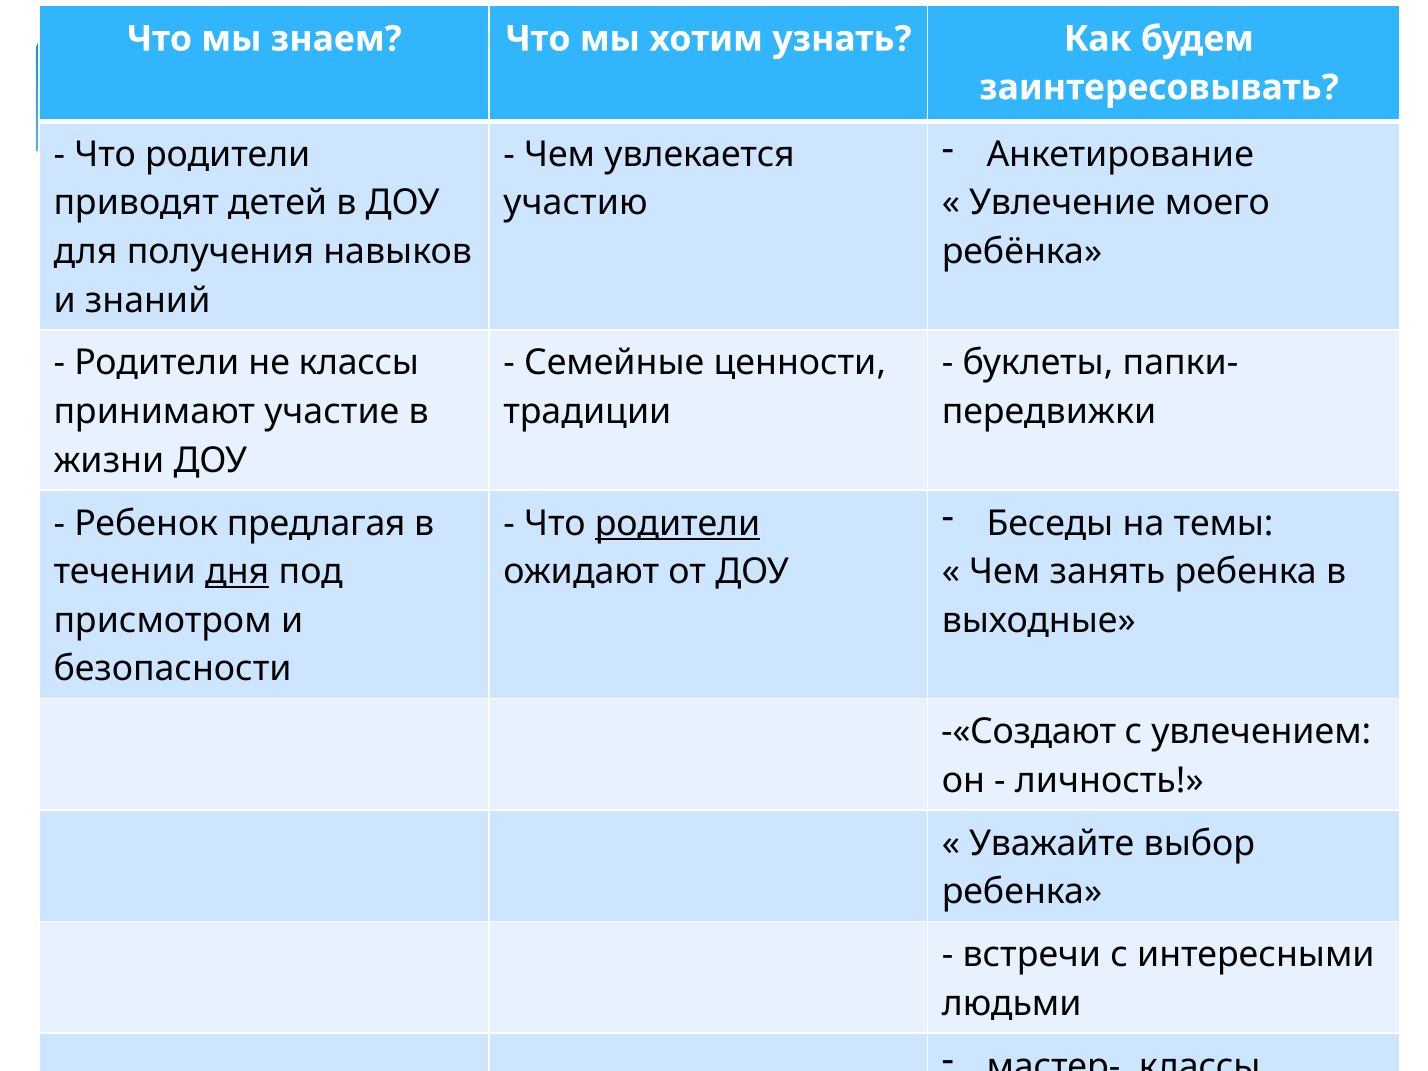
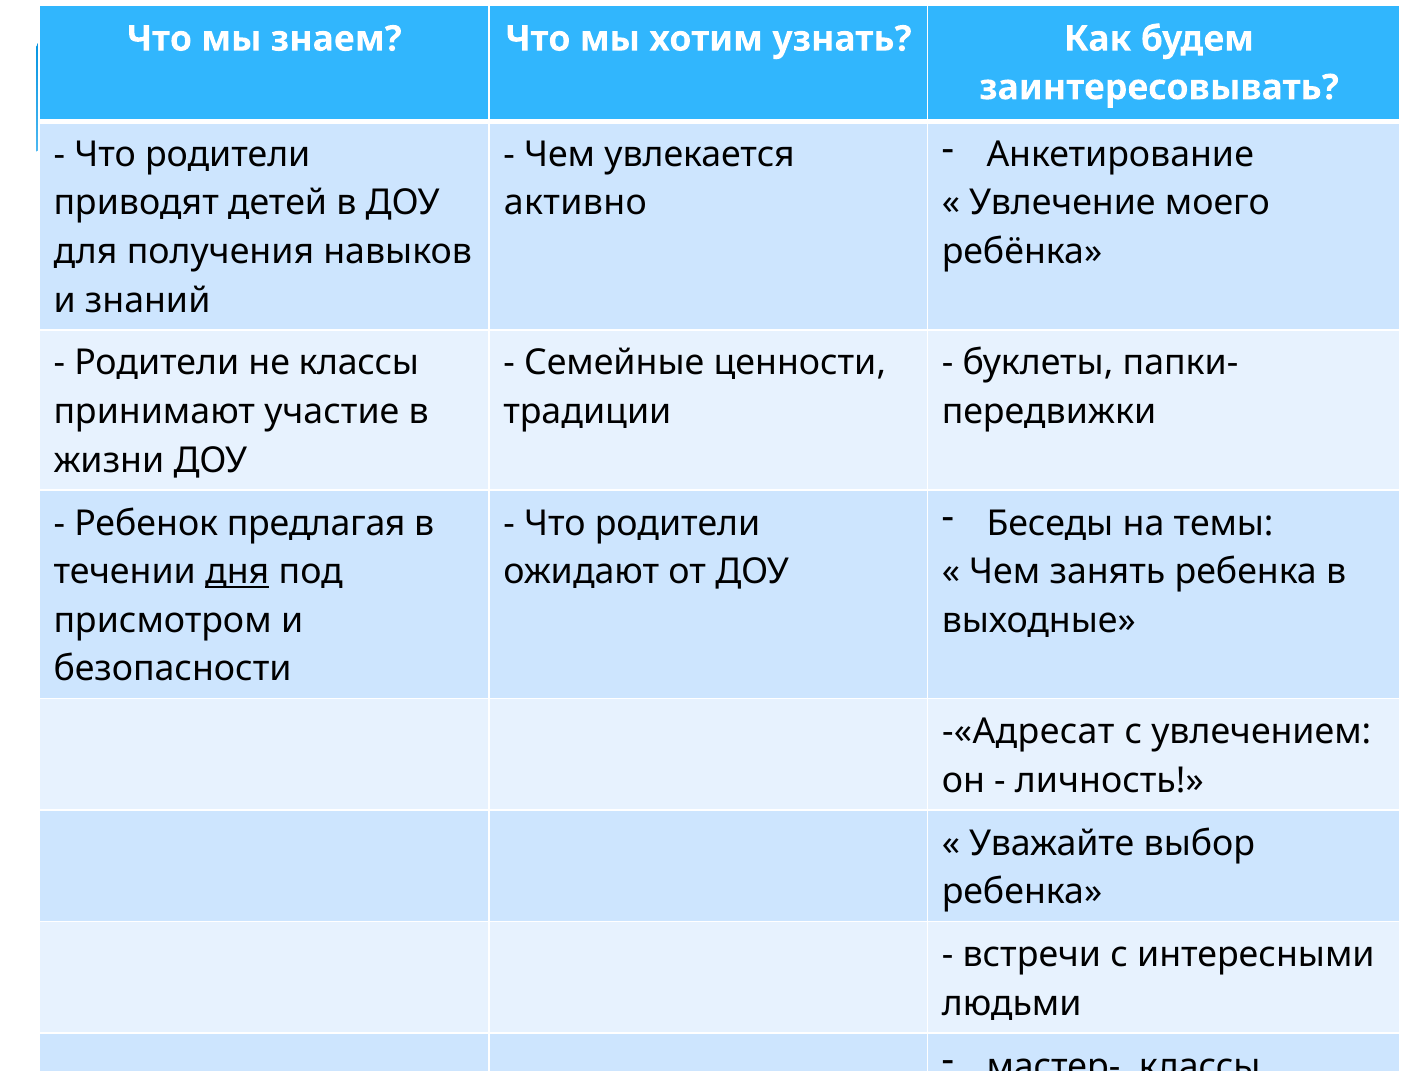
участию: участию -> активно
родители at (678, 523) underline: present -> none
-«Создают: -«Создают -> -«Адресат
